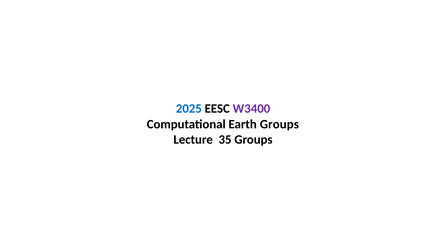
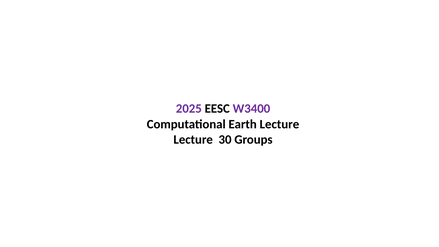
2025 colour: blue -> purple
Earth Groups: Groups -> Lecture
35: 35 -> 30
